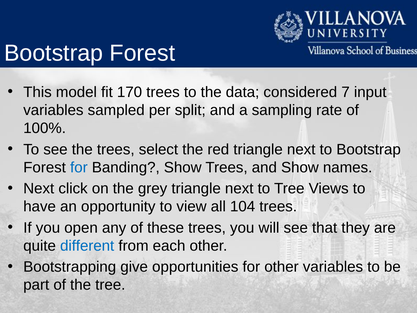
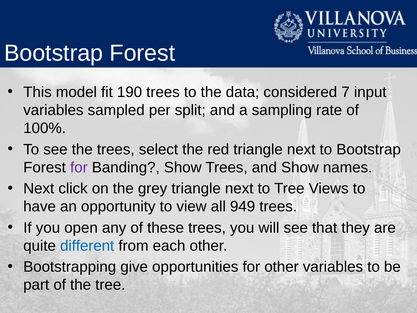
170: 170 -> 190
for at (79, 167) colour: blue -> purple
104: 104 -> 949
